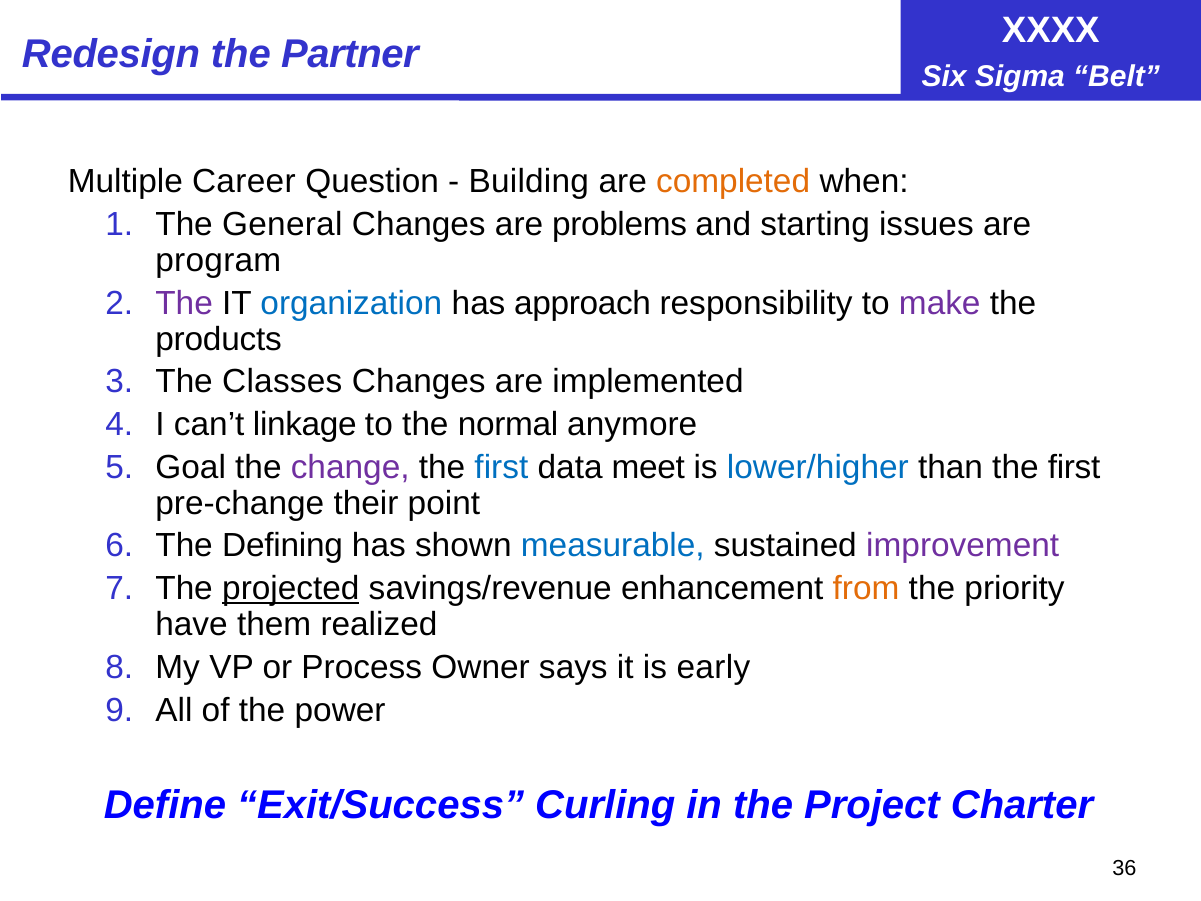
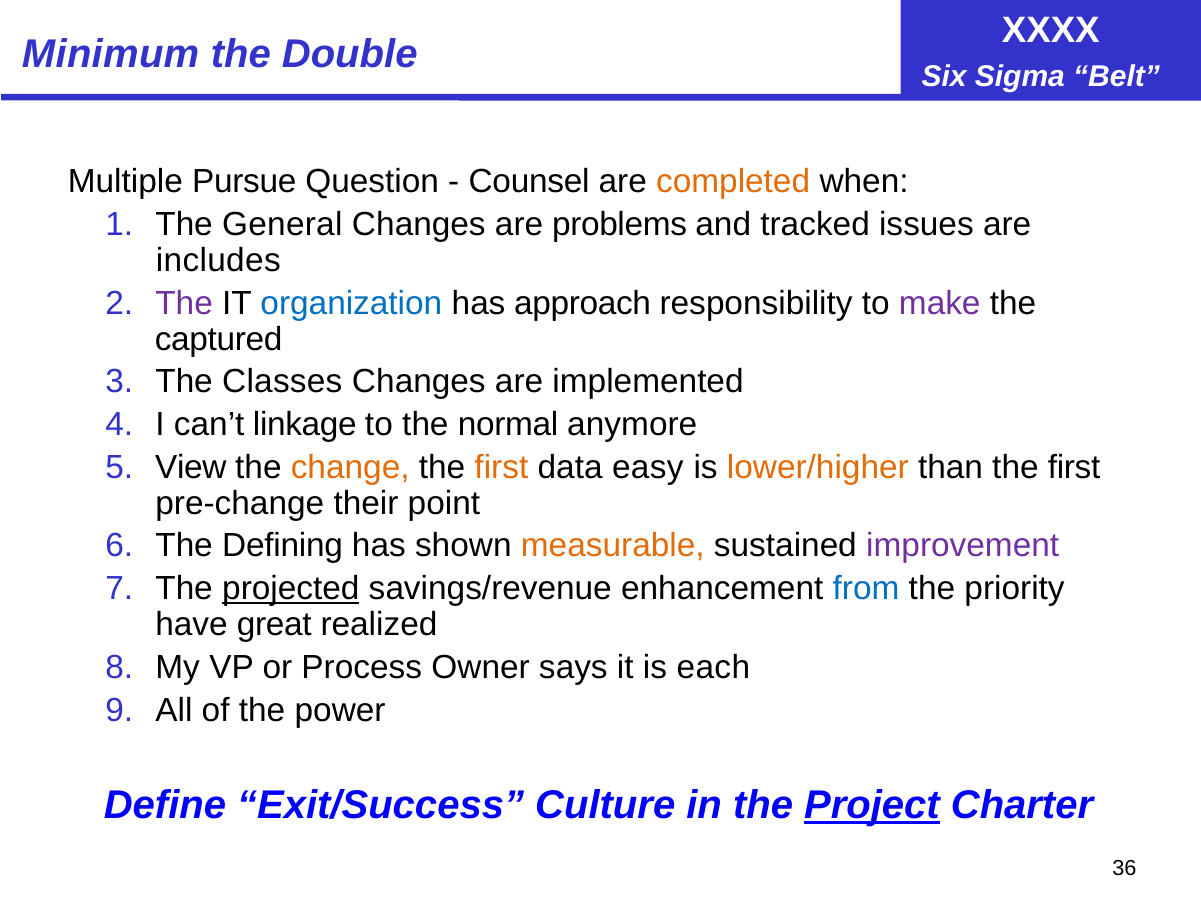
Redesign: Redesign -> Minimum
Partner: Partner -> Double
Career: Career -> Pursue
Building: Building -> Counsel
starting: starting -> tracked
program: program -> includes
products: products -> captured
Goal: Goal -> View
change colour: purple -> orange
first at (501, 467) colour: blue -> orange
meet: meet -> easy
lower/higher colour: blue -> orange
measurable colour: blue -> orange
from colour: orange -> blue
them: them -> great
early: early -> each
Curling: Curling -> Culture
Project underline: none -> present
